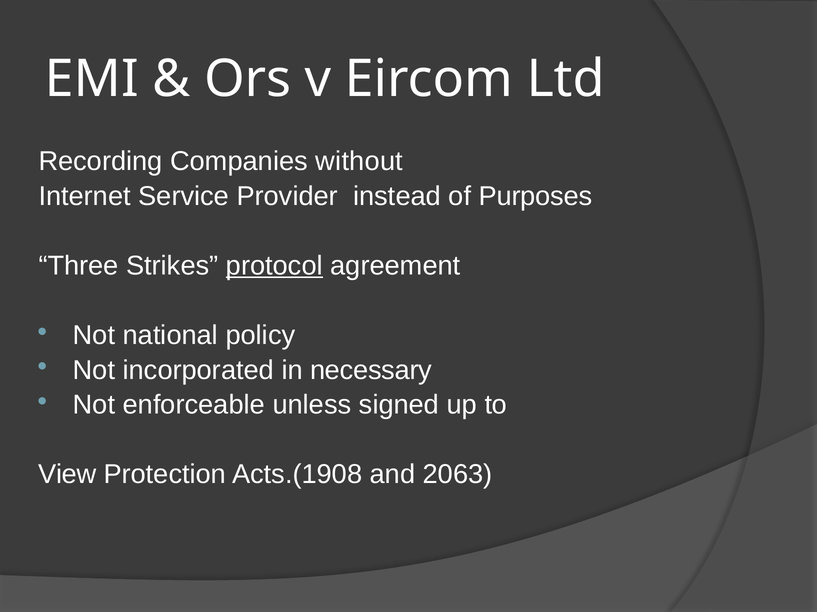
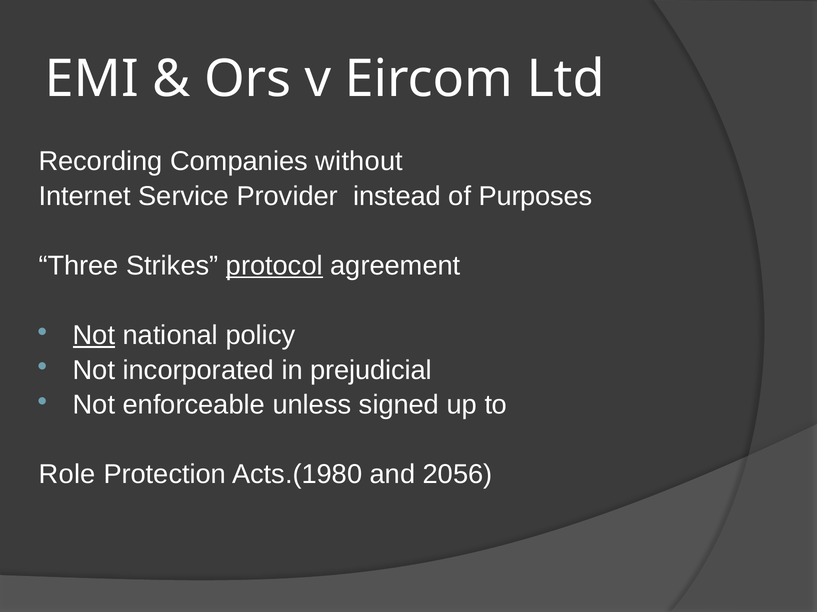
Not at (94, 336) underline: none -> present
necessary: necessary -> prejudicial
View: View -> Role
Acts.(1908: Acts.(1908 -> Acts.(1980
2063: 2063 -> 2056
